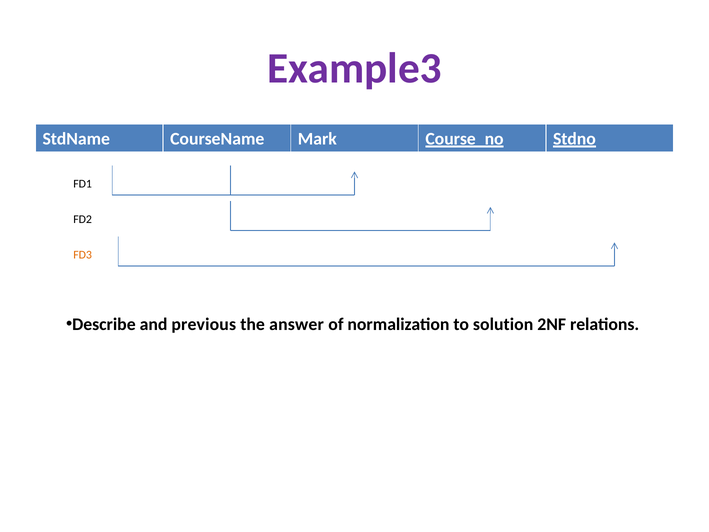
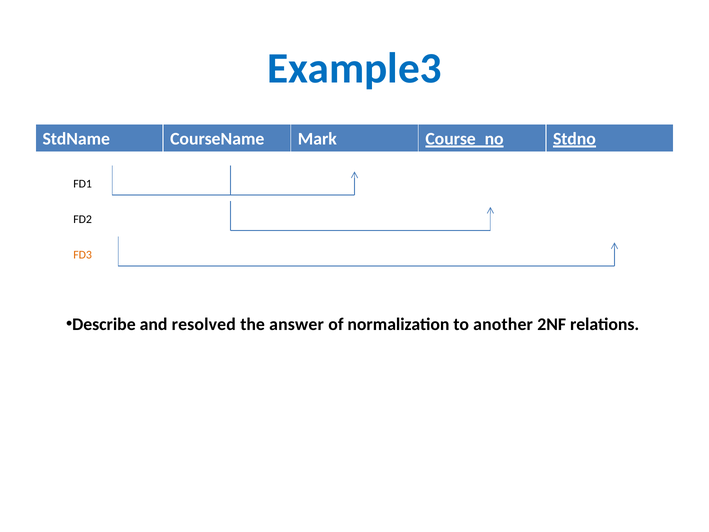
Example3 colour: purple -> blue
previous: previous -> resolved
solution: solution -> another
